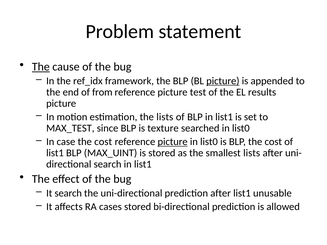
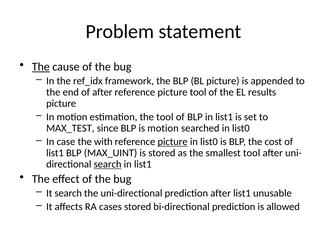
picture at (223, 81) underline: present -> none
of from: from -> after
picture test: test -> tool
the lists: lists -> tool
is texture: texture -> motion
case the cost: cost -> with
smallest lists: lists -> tool
search at (108, 164) underline: none -> present
